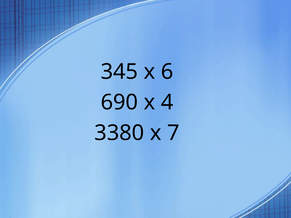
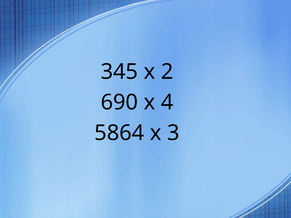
6: 6 -> 2
3380: 3380 -> 5864
7: 7 -> 3
